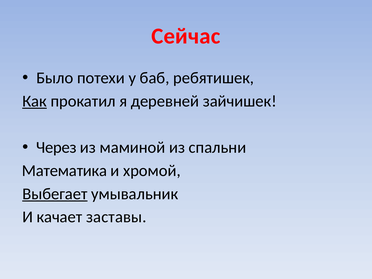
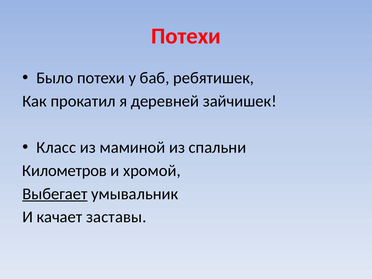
Сейчас at (186, 36): Сейчас -> Потехи
Как underline: present -> none
Через: Через -> Класс
Математика: Математика -> Километров
